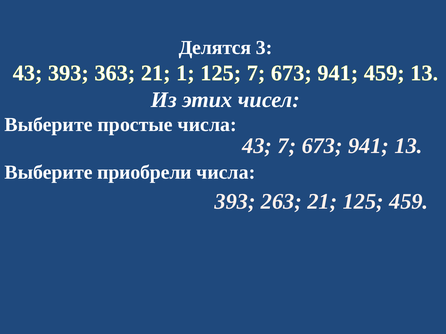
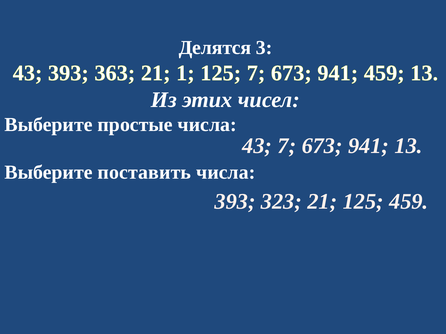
приобрели: приобрели -> поставить
263: 263 -> 323
